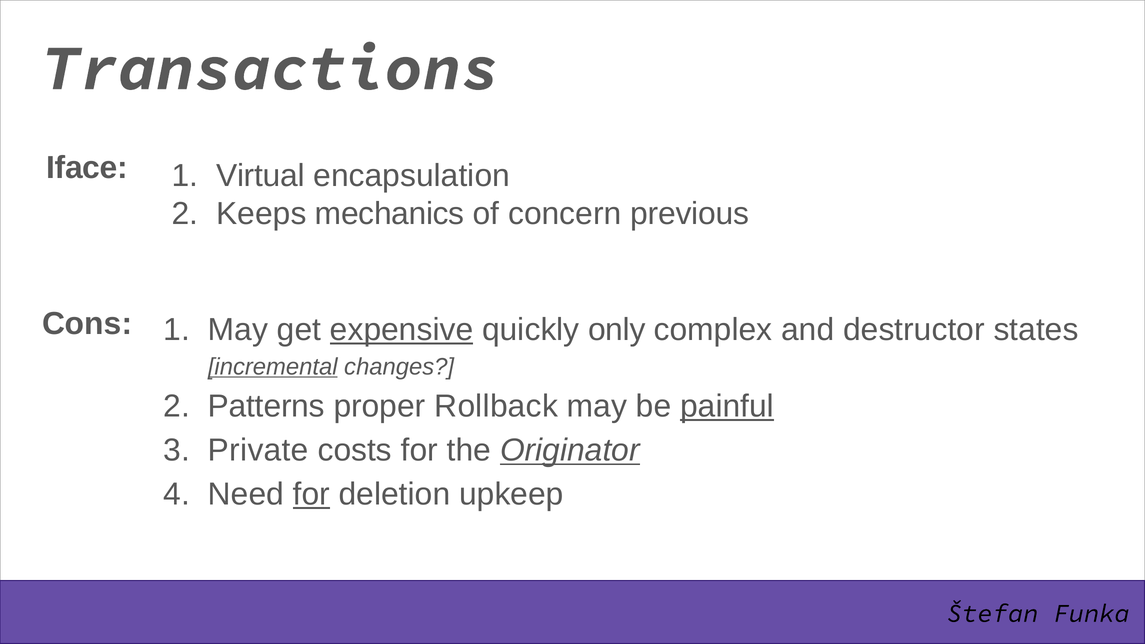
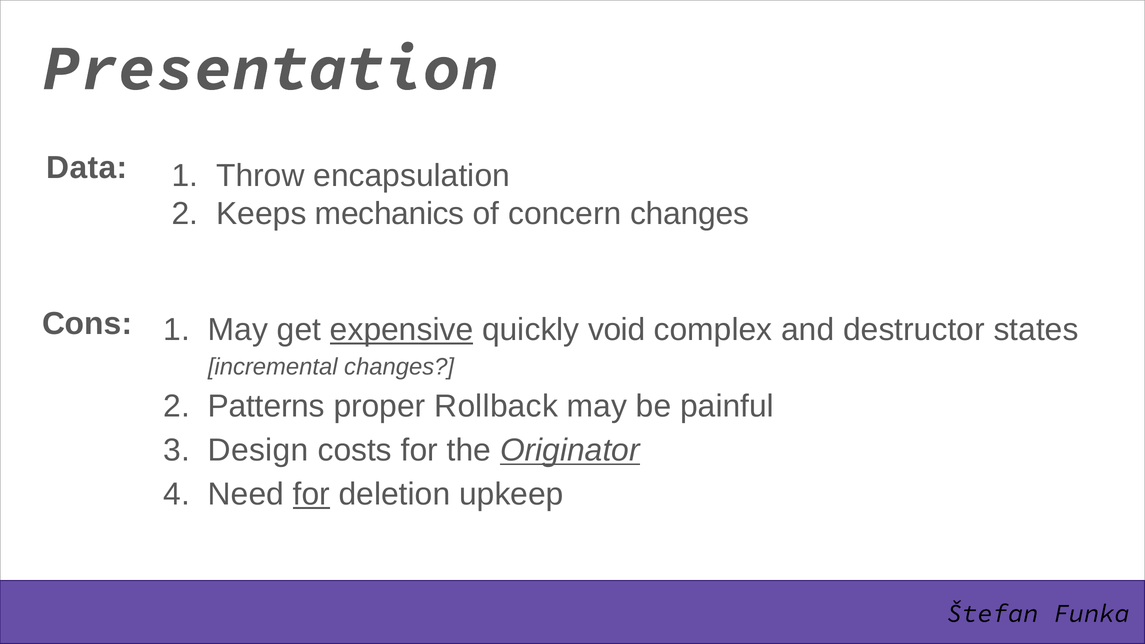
Transactions: Transactions -> Presentation
Iface: Iface -> Data
Virtual: Virtual -> Throw
concern previous: previous -> changes
only: only -> void
incremental underline: present -> none
painful underline: present -> none
Private: Private -> Design
